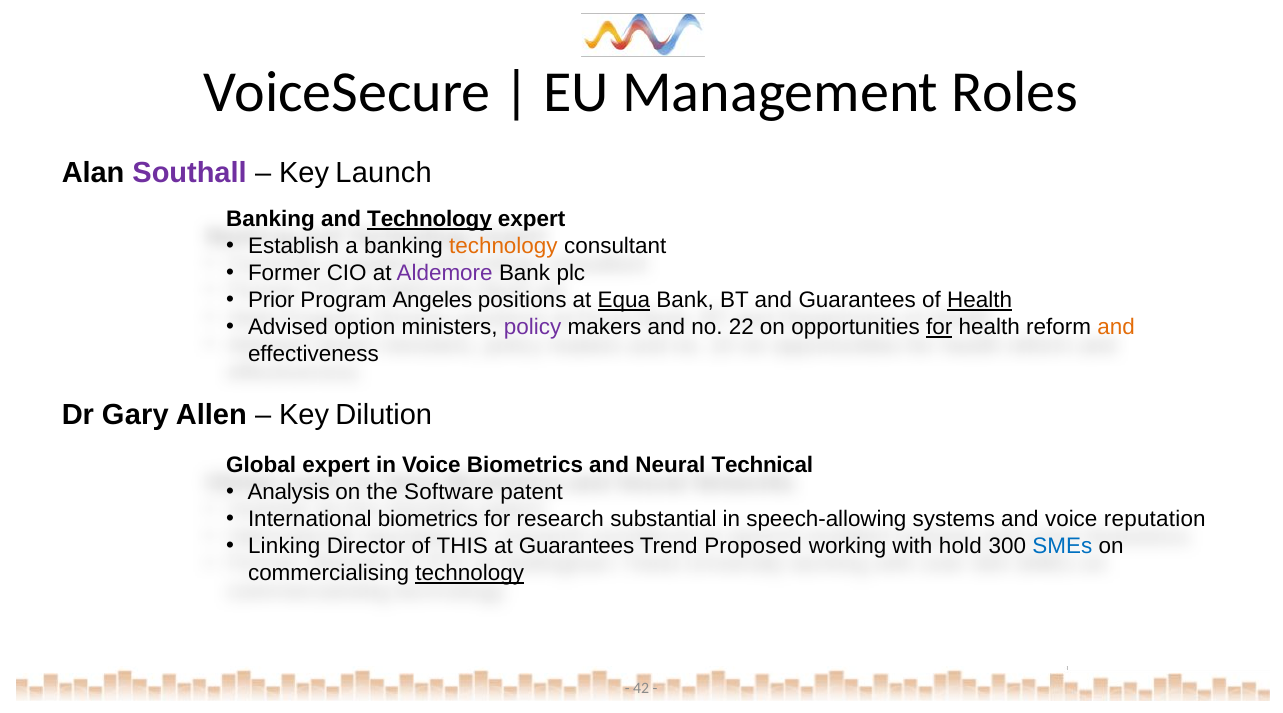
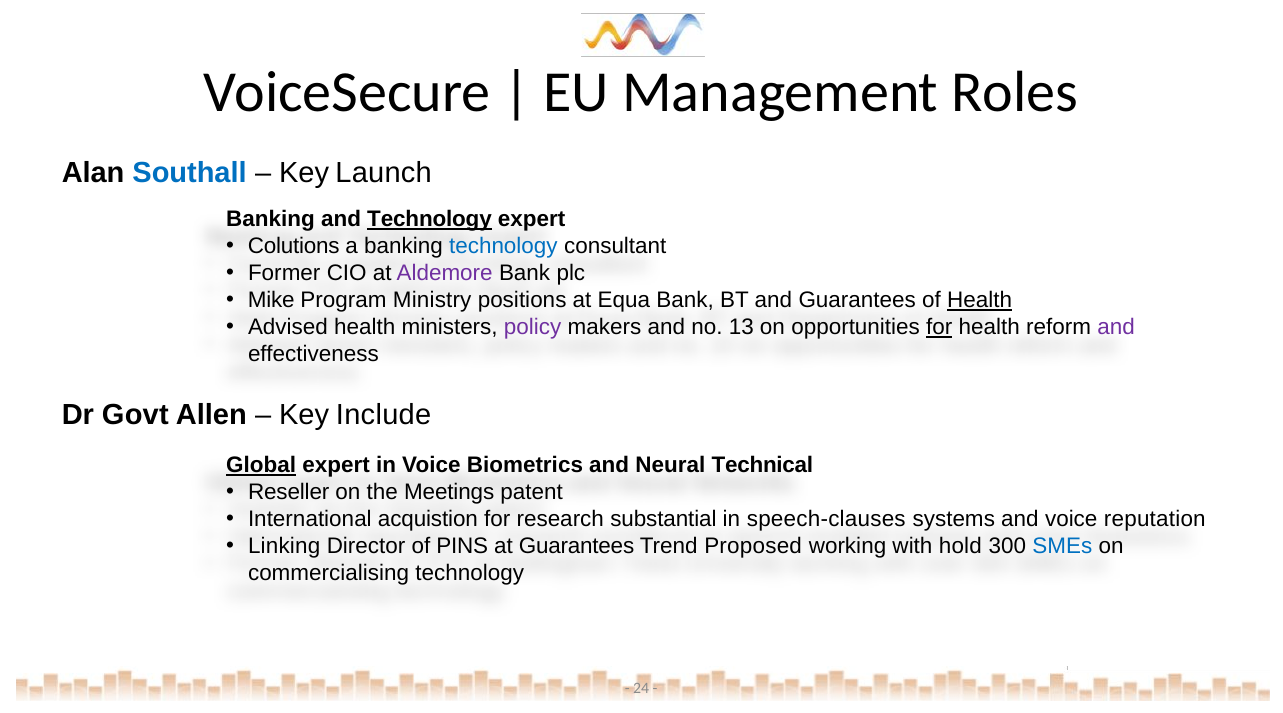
Southall colour: purple -> blue
Establish: Establish -> Colutions
technology at (503, 246) colour: orange -> blue
Prior: Prior -> Mike
Angeles: Angeles -> Ministry
Equa underline: present -> none
Advised option: option -> health
22: 22 -> 13
and at (1116, 327) colour: orange -> purple
Gary: Gary -> Govt
Dilution: Dilution -> Include
Global underline: none -> present
Analysis: Analysis -> Reseller
Software: Software -> Meetings
International biometrics: biometrics -> acquistion
speech-allowing: speech-allowing -> speech-clauses
THIS: THIS -> PINS
technology at (470, 573) underline: present -> none
42: 42 -> 24
